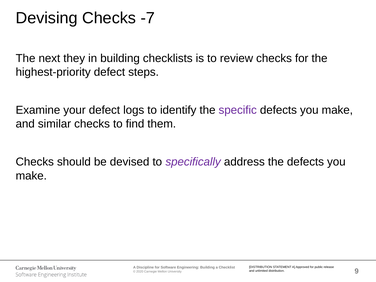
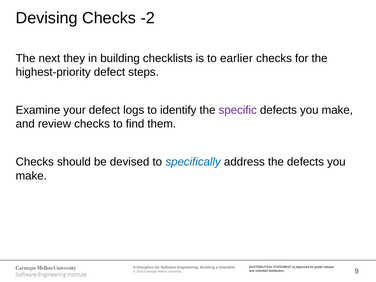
-7: -7 -> -2
review: review -> earlier
similar: similar -> review
specifically colour: purple -> blue
